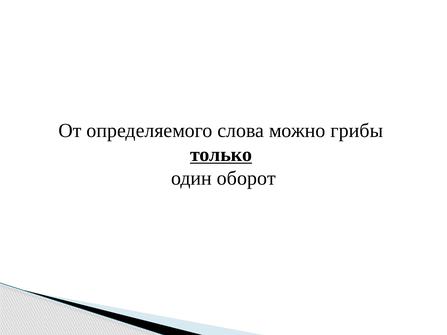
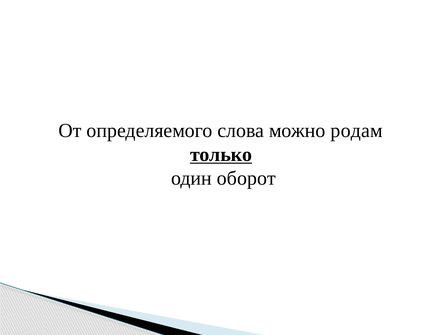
грибы: грибы -> родам
